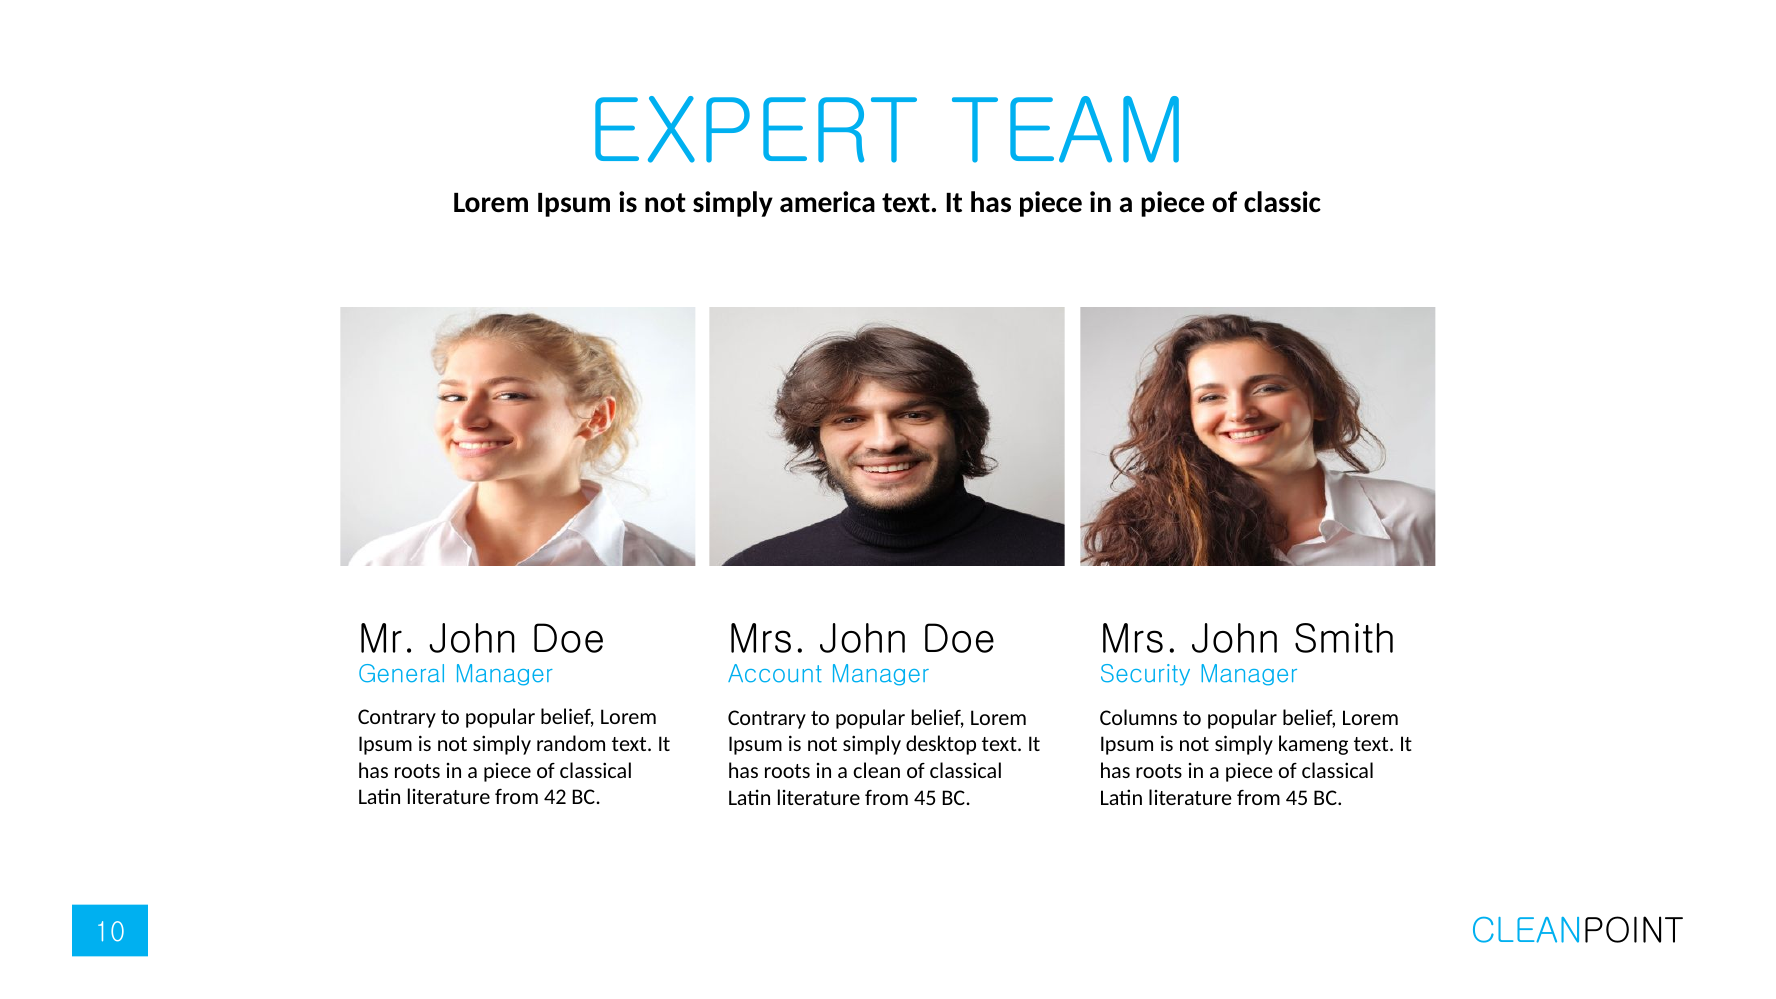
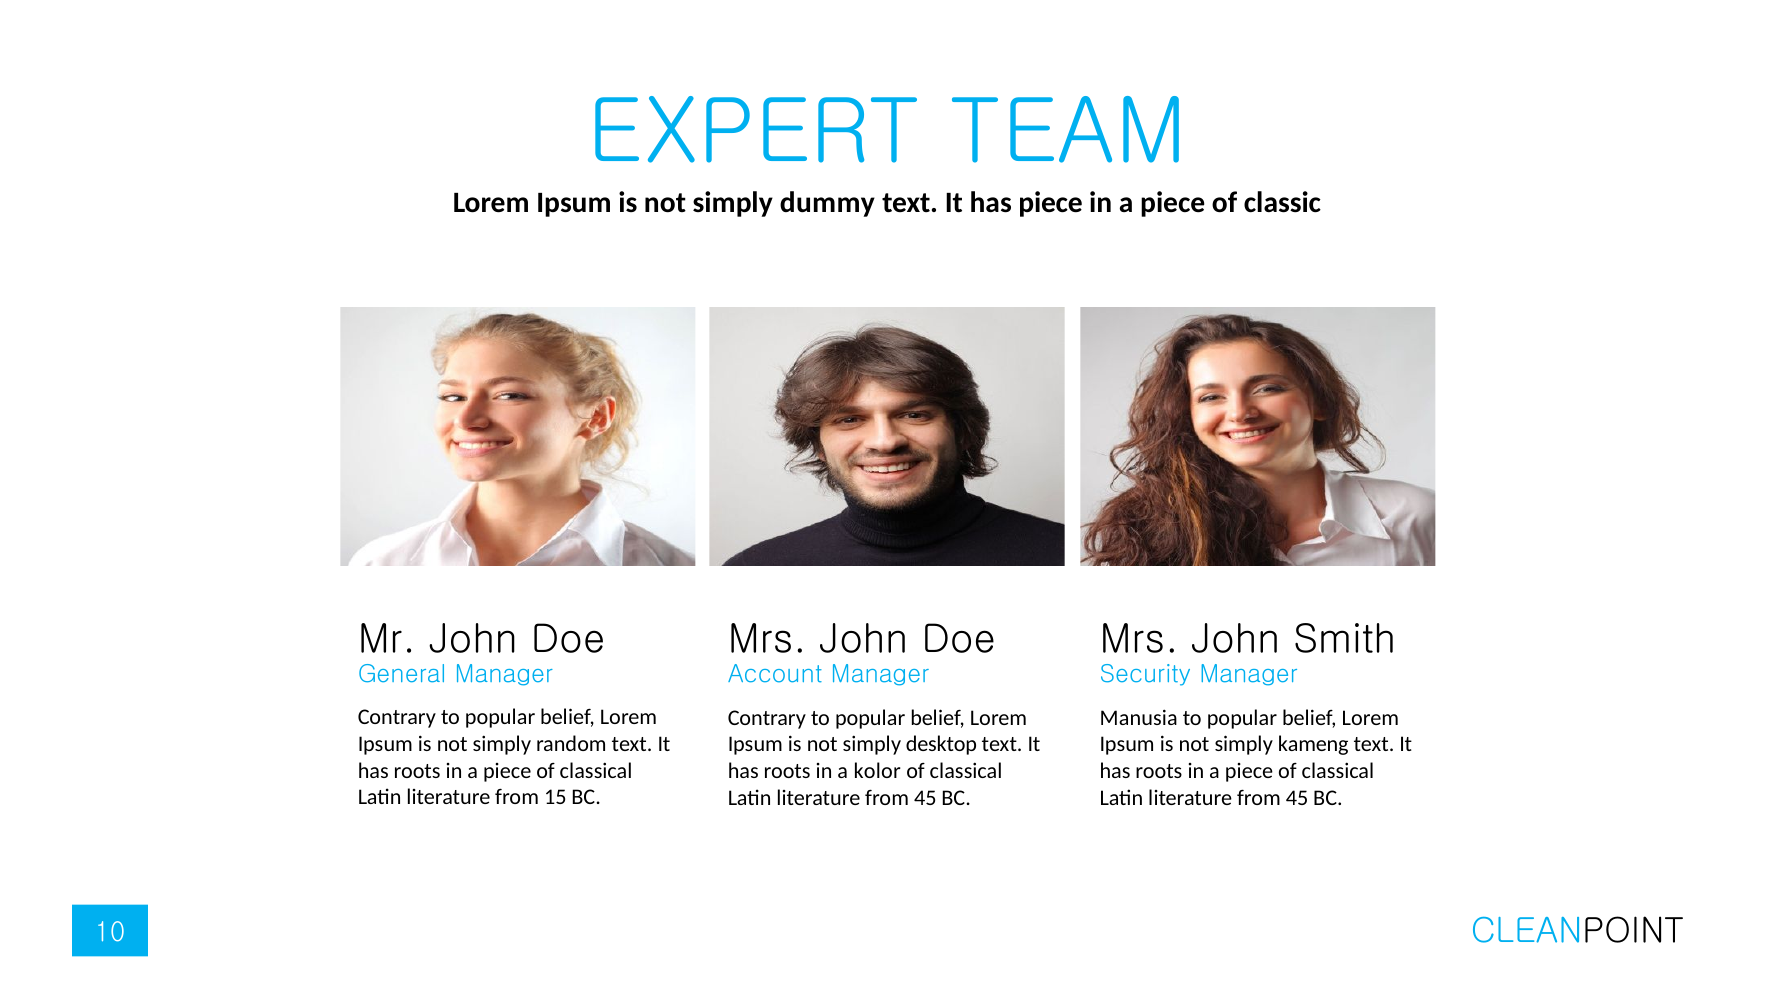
america: america -> dummy
Columns: Columns -> Manusia
clean: clean -> kolor
42: 42 -> 15
